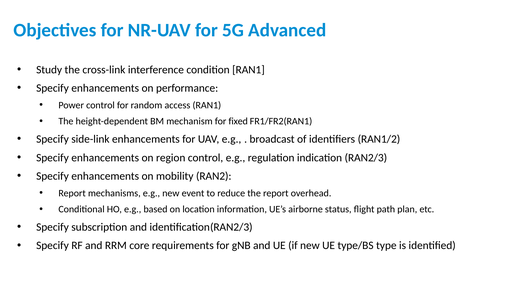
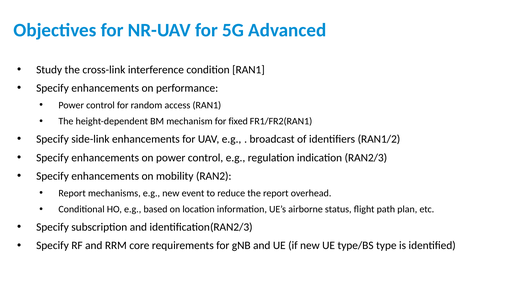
on region: region -> power
